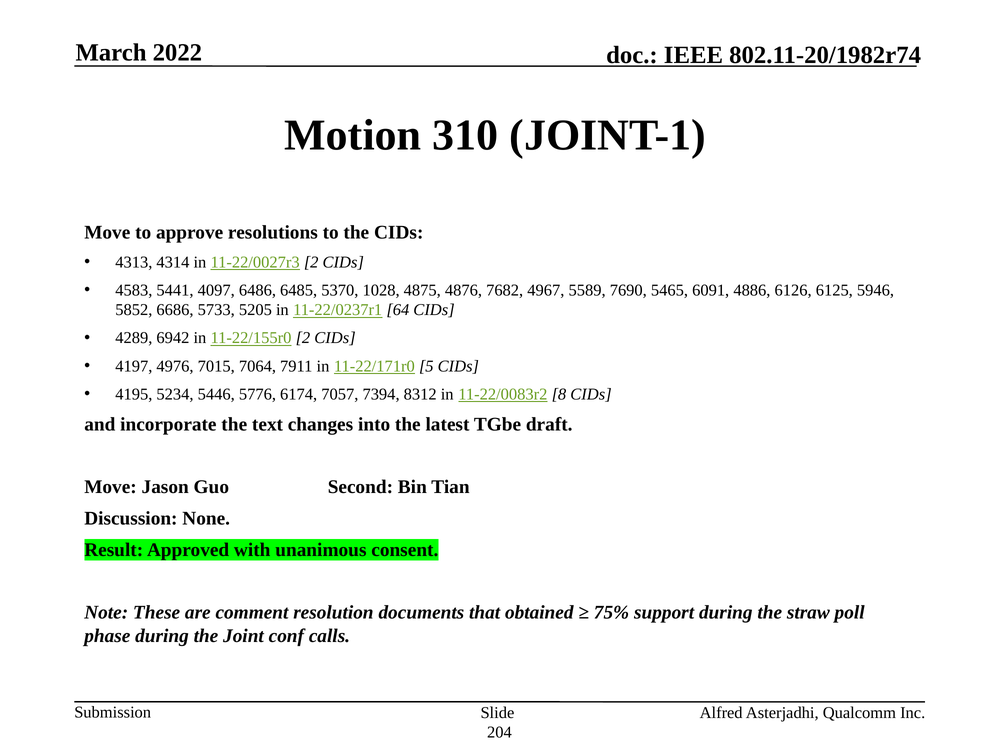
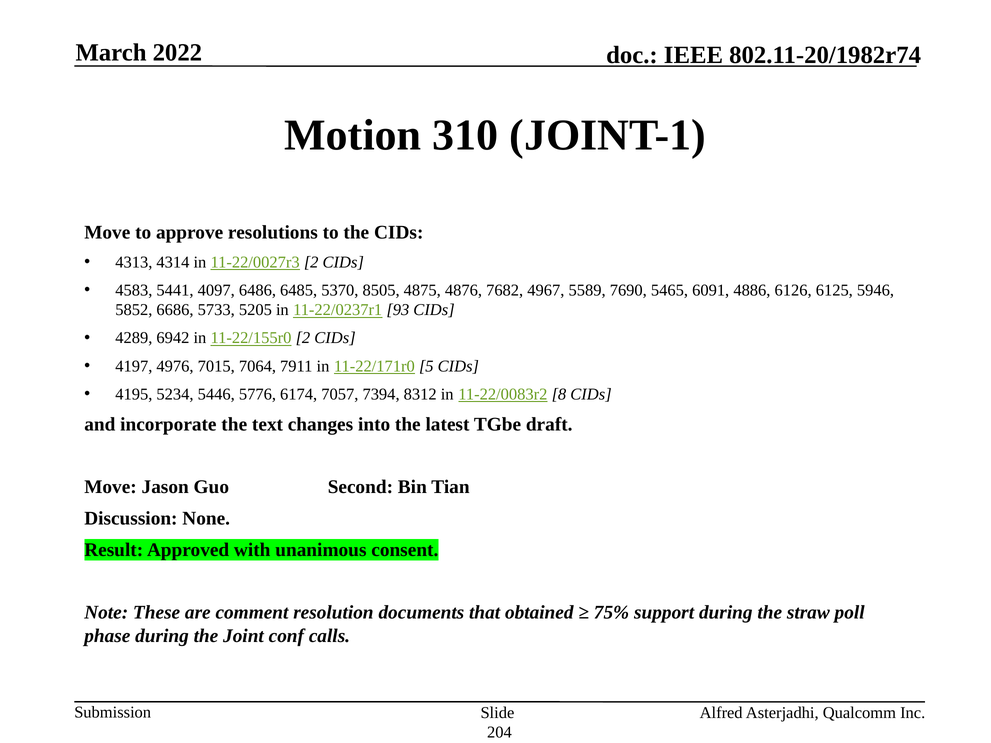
1028: 1028 -> 8505
64: 64 -> 93
